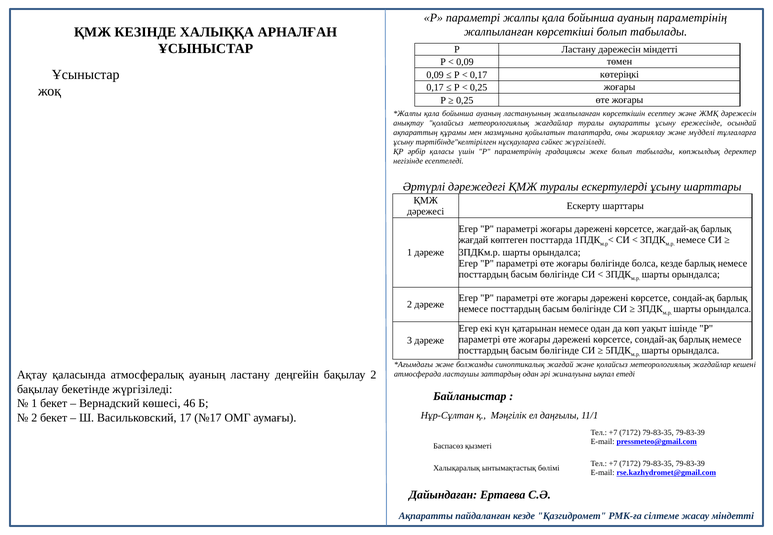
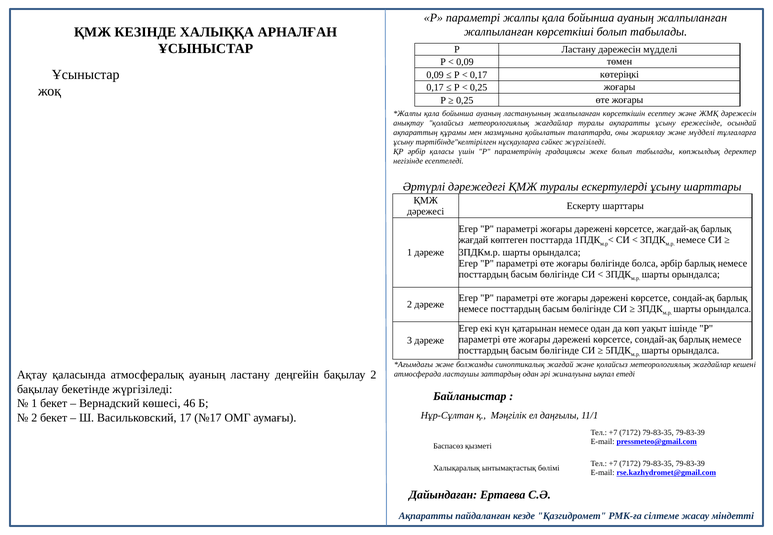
ауаның параметрінің: параметрінің -> жалпыланған
дәрежесін міндетті: міндетті -> мүдделі
болса кезде: кезде -> әрбір
